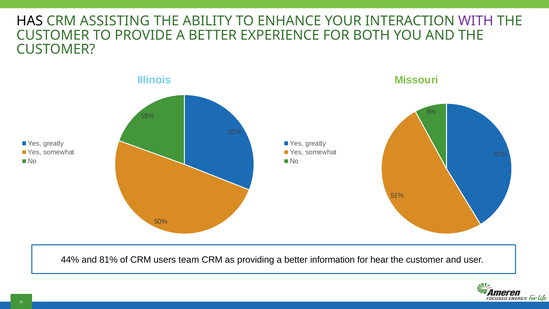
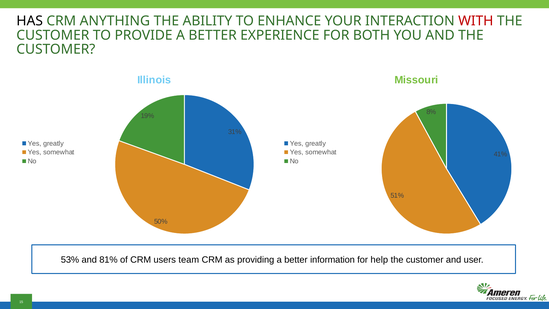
ASSISTING: ASSISTING -> ANYTHING
WITH colour: purple -> red
44%: 44% -> 53%
hear: hear -> help
